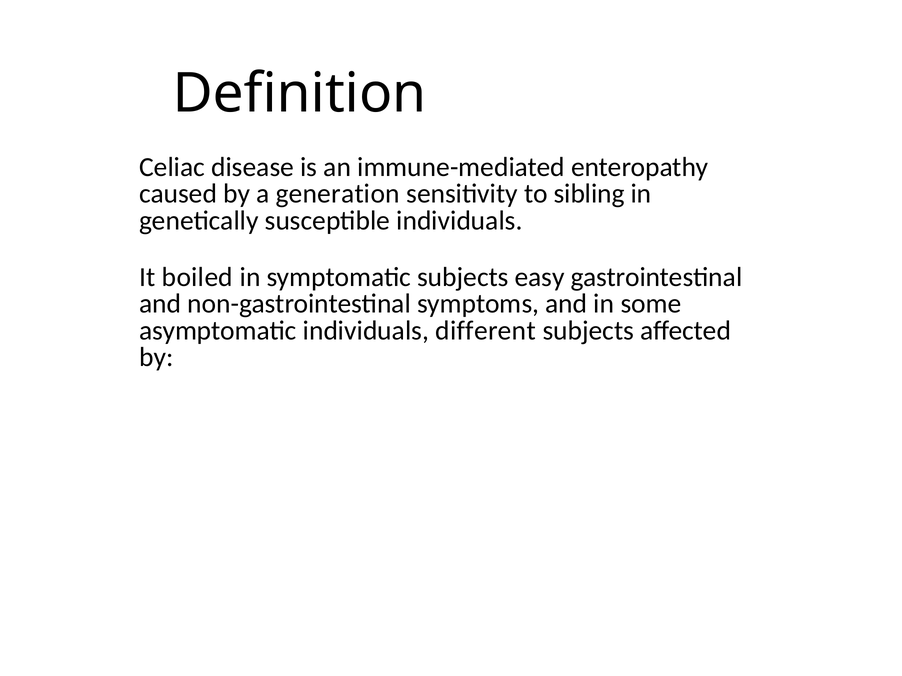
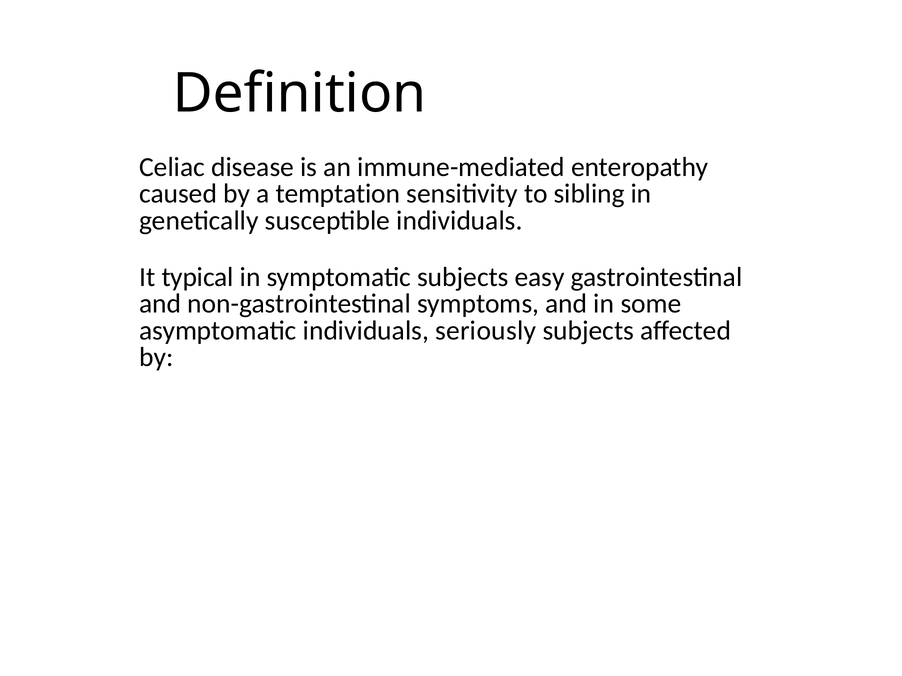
generation: generation -> temptation
boiled: boiled -> typical
different: different -> seriously
